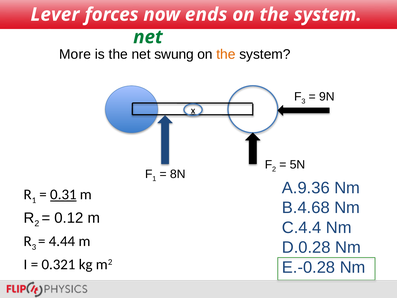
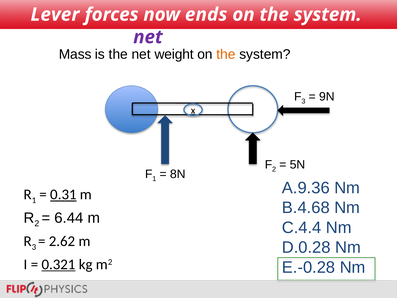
net at (148, 37) colour: green -> purple
More: More -> Mass
swung: swung -> weight
0.12: 0.12 -> 6.44
4.44: 4.44 -> 2.62
0.321 underline: none -> present
